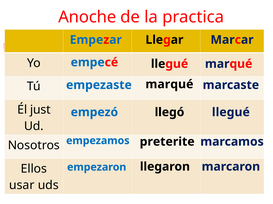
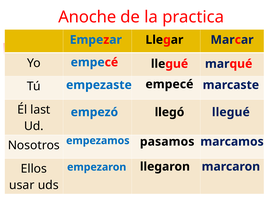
marqué at (169, 85): marqué -> empecé
just: just -> last
preterite: preterite -> pasamos
